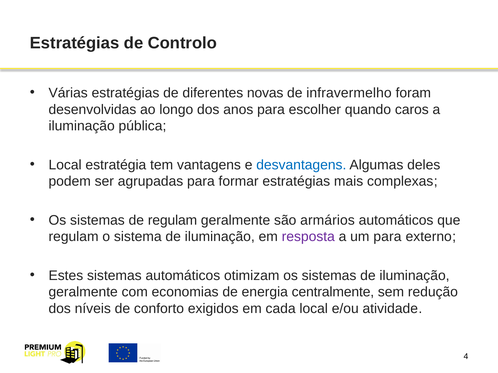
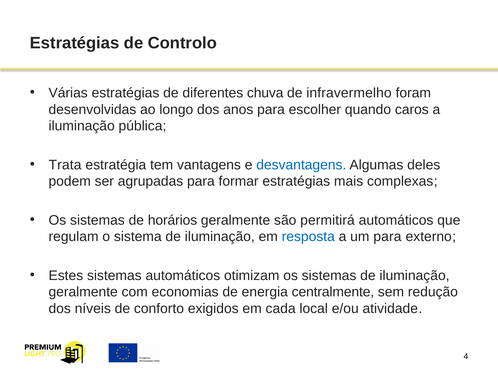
novas: novas -> chuva
Local at (65, 165): Local -> Trata
de regulam: regulam -> horários
armários: armários -> permitirá
resposta colour: purple -> blue
